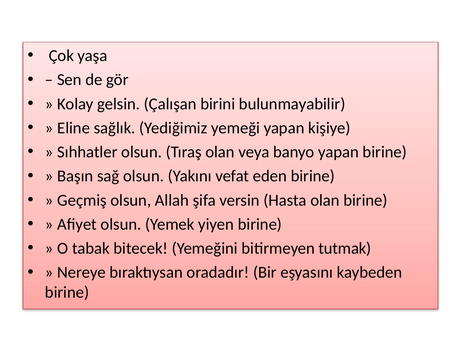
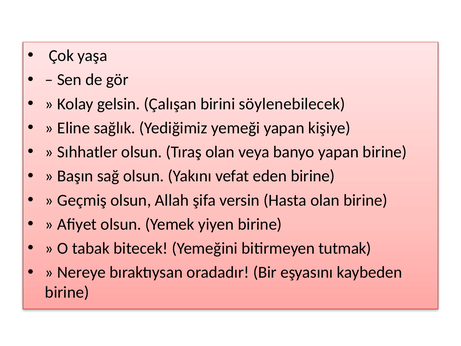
bulunmayabilir: bulunmayabilir -> söylenebilecek
